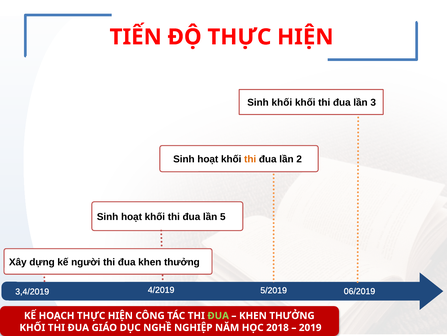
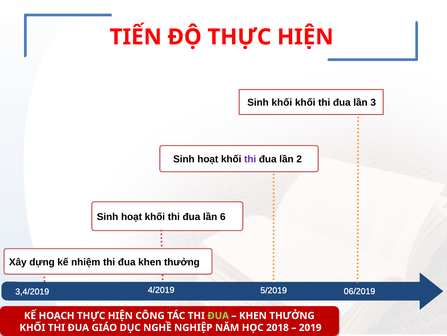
thi at (250, 159) colour: orange -> purple
5: 5 -> 6
người: người -> nhiệm
